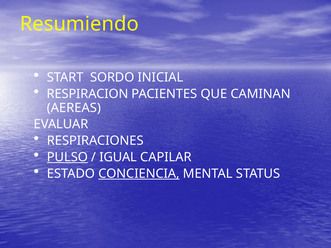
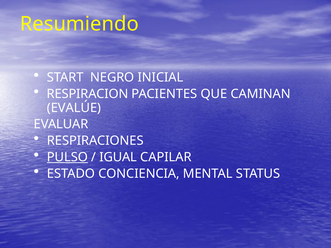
SORDO: SORDO -> NEGRO
AEREAS: AEREAS -> EVALÚE
CONCIENCIA underline: present -> none
